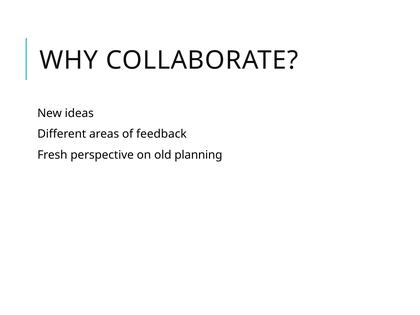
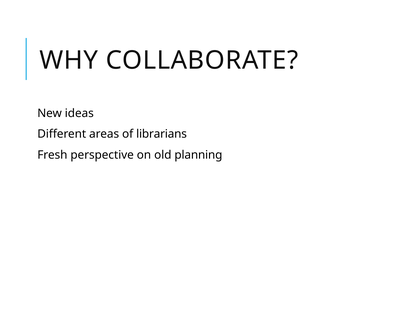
feedback: feedback -> librarians
